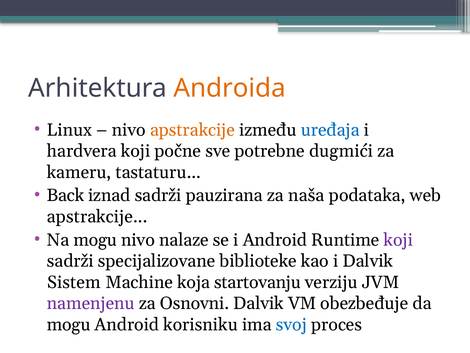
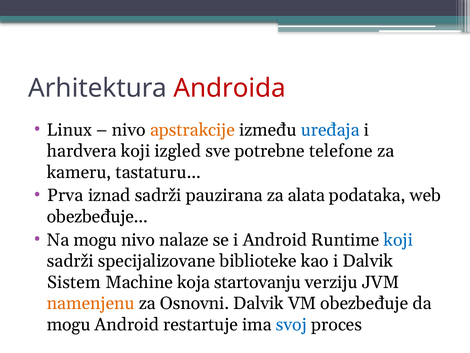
Androida colour: orange -> red
počne: počne -> izgled
dugmići: dugmići -> telefone
Back: Back -> Prva
naša: naša -> alata
apstrakcije at (97, 216): apstrakcije -> obezbeđuje
koji at (398, 240) colour: purple -> blue
namenjenu colour: purple -> orange
korisniku: korisniku -> restartuje
